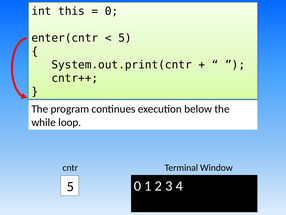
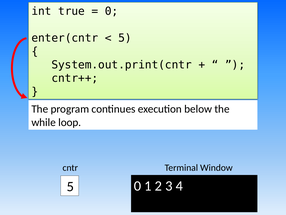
this: this -> true
